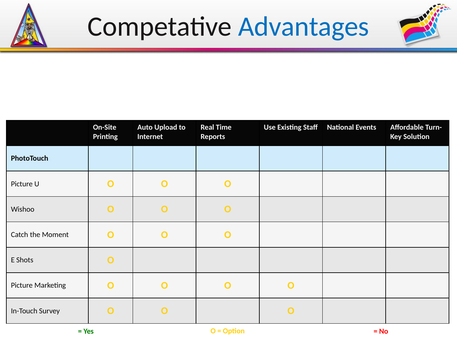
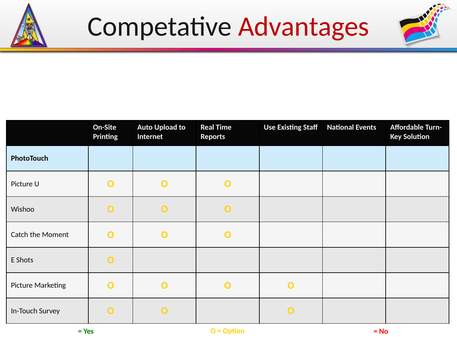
Advantages colour: blue -> red
